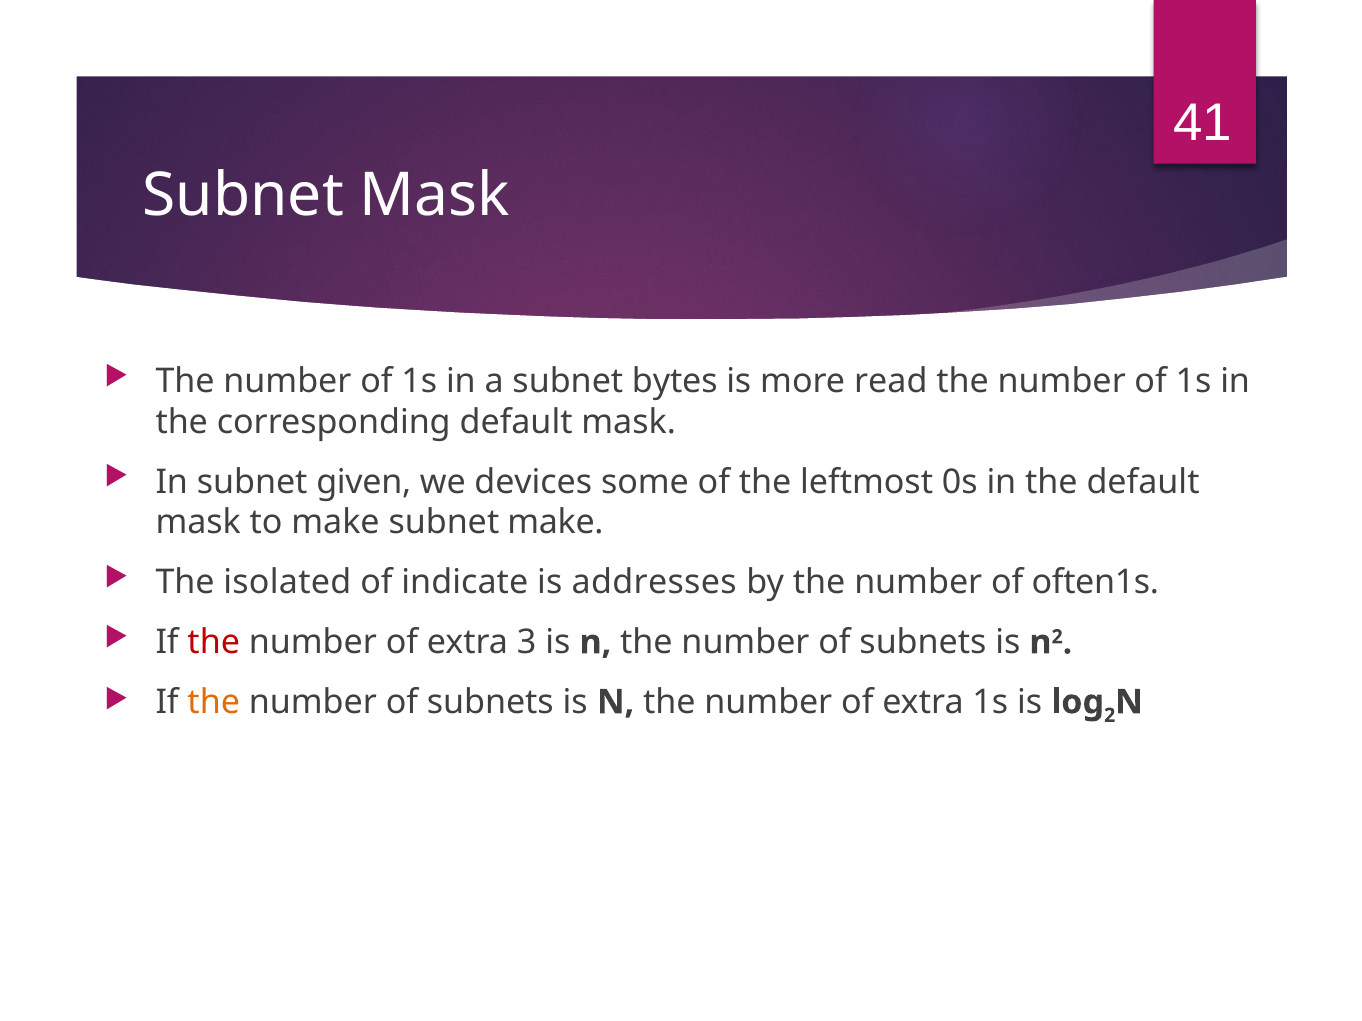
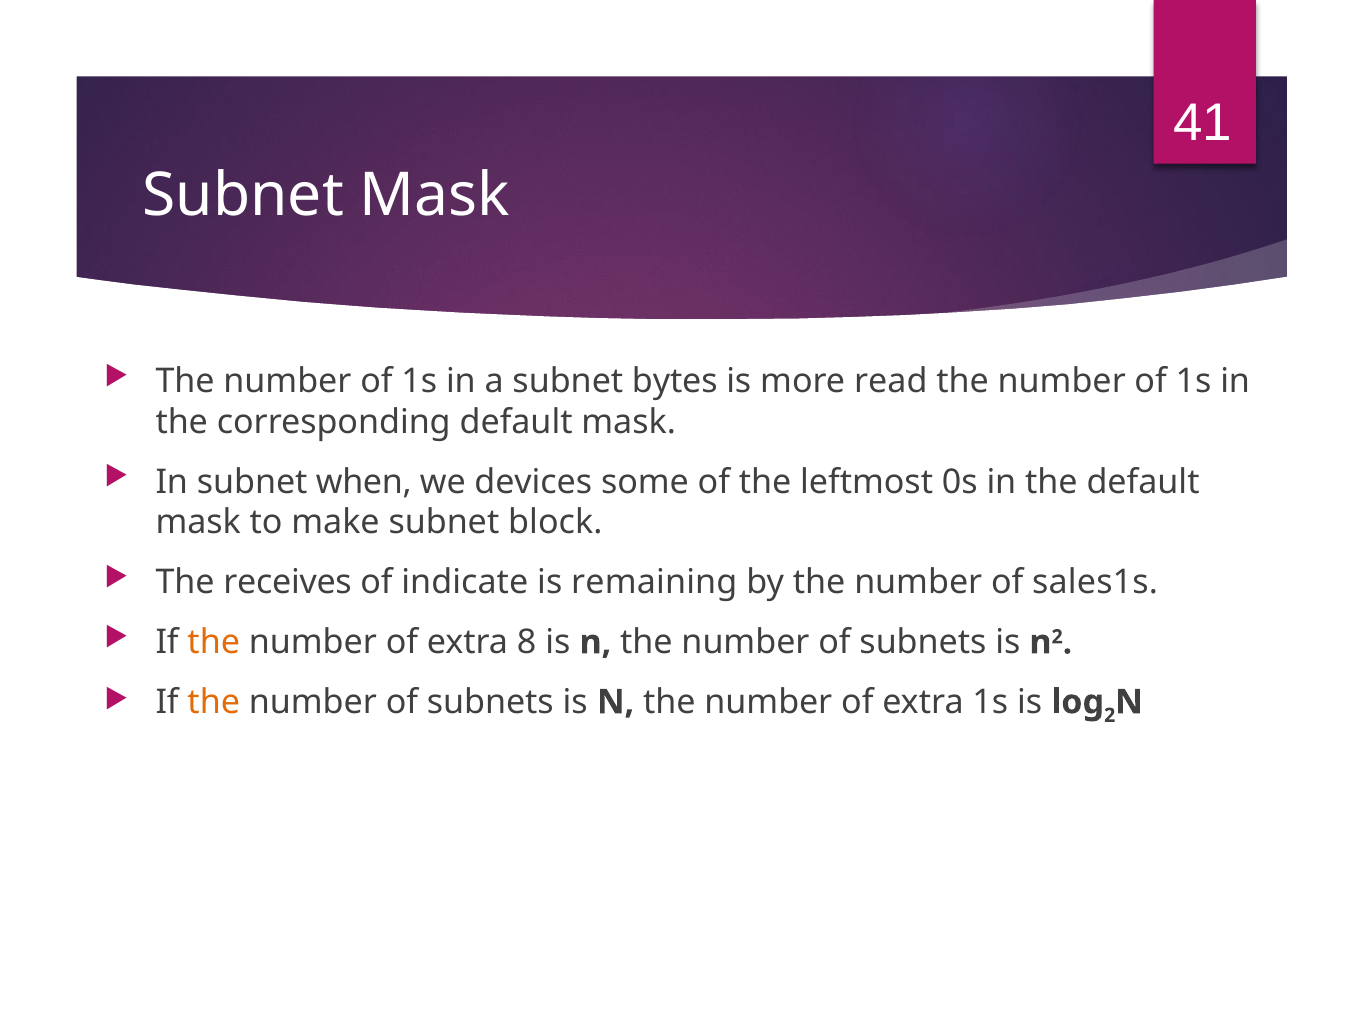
given: given -> when
subnet make: make -> block
isolated: isolated -> receives
addresses: addresses -> remaining
often1s: often1s -> sales1s
the at (214, 643) colour: red -> orange
3: 3 -> 8
